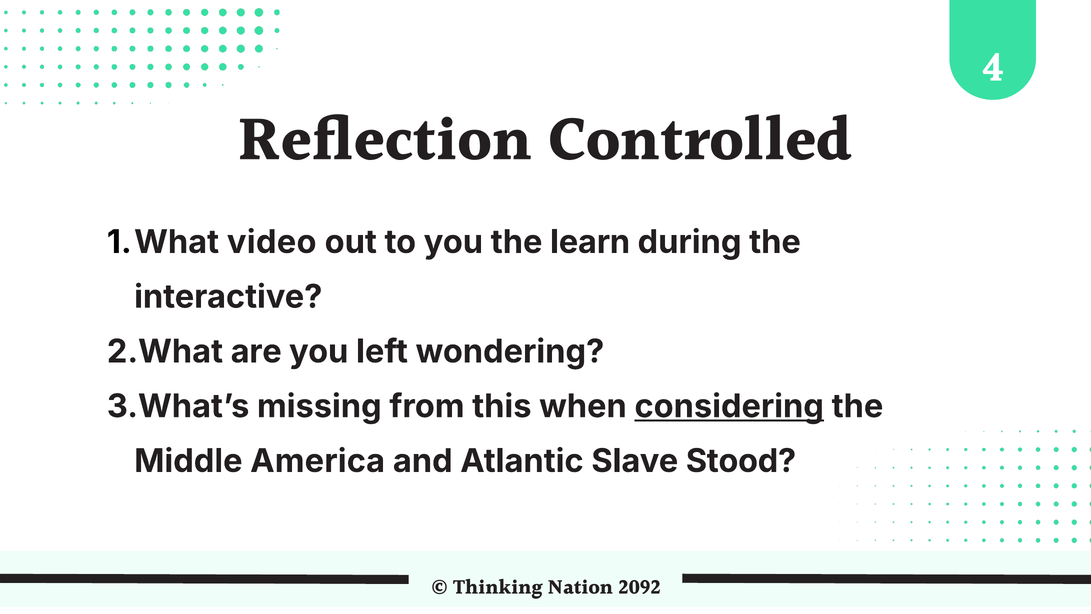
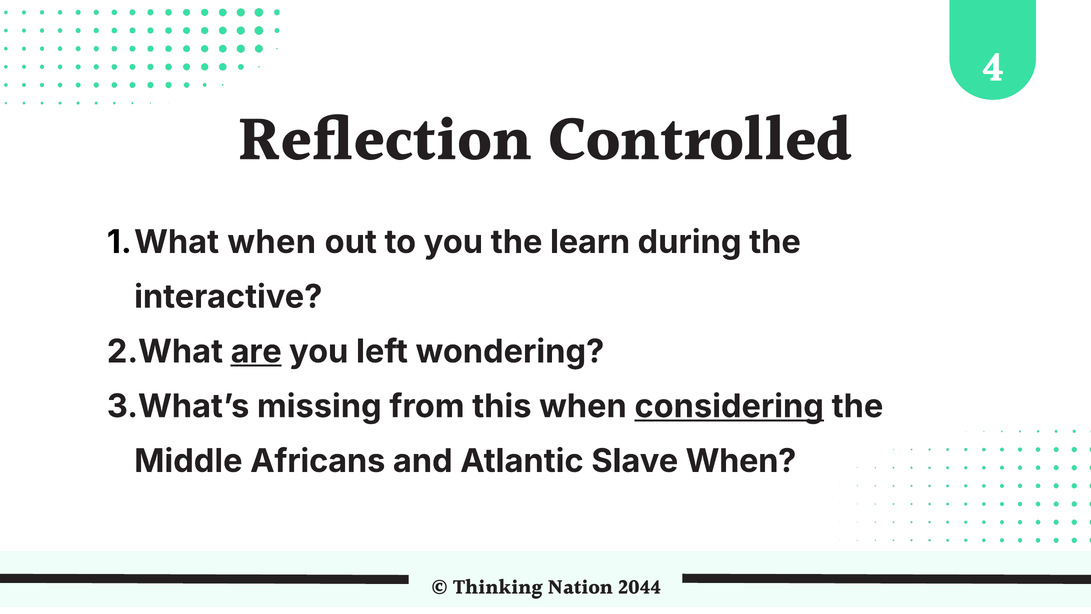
video at (272, 242): video -> when
are underline: none -> present
America: America -> Africans
Slave Stood: Stood -> When
2092: 2092 -> 2044
